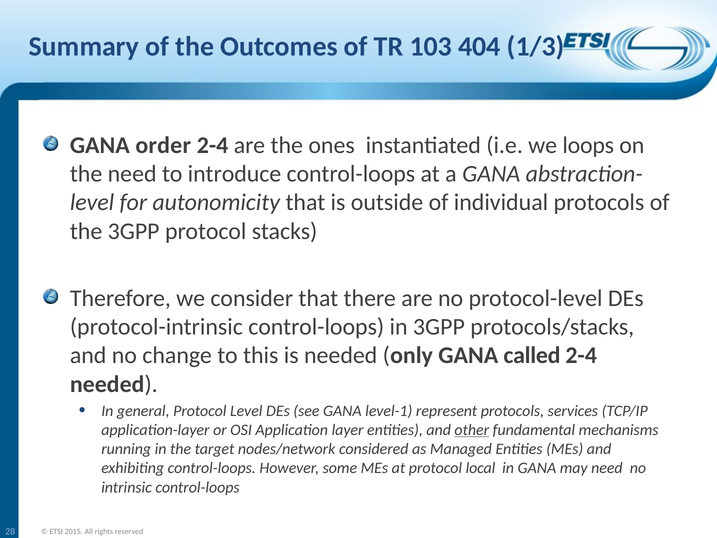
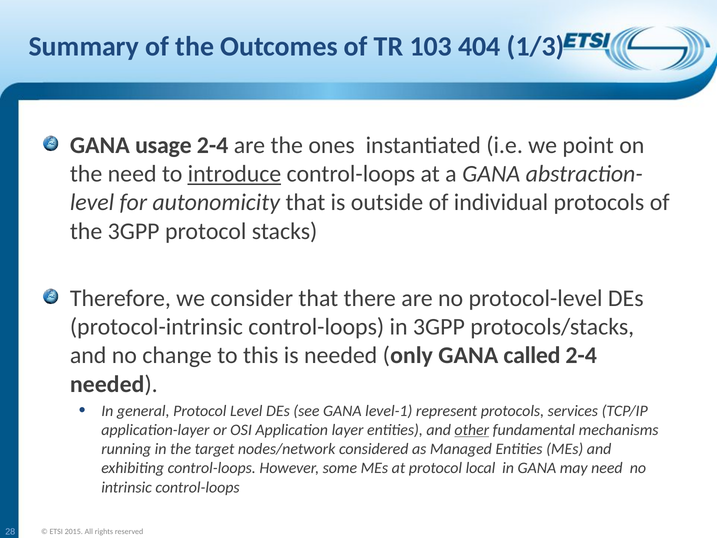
order: order -> usage
loops: loops -> point
introduce underline: none -> present
